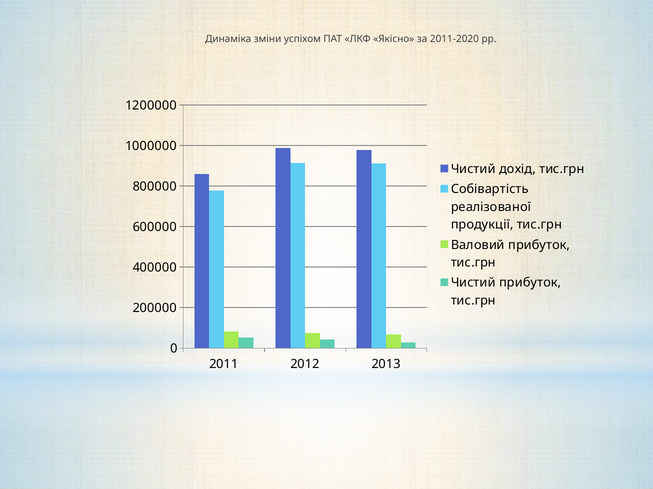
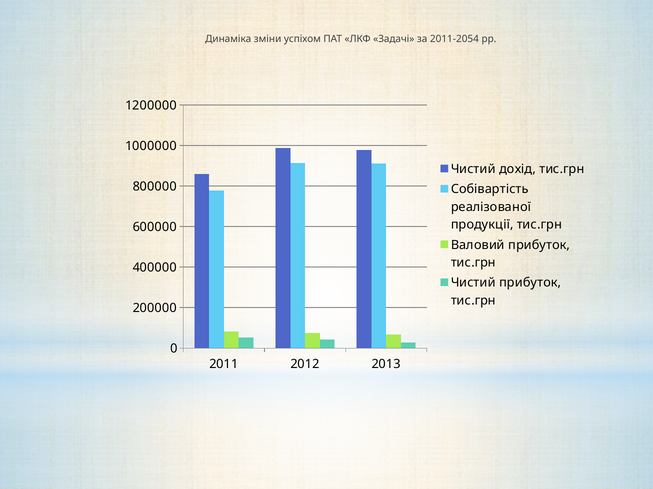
Якісно: Якісно -> Задачі
2011-2020: 2011-2020 -> 2011-2054
